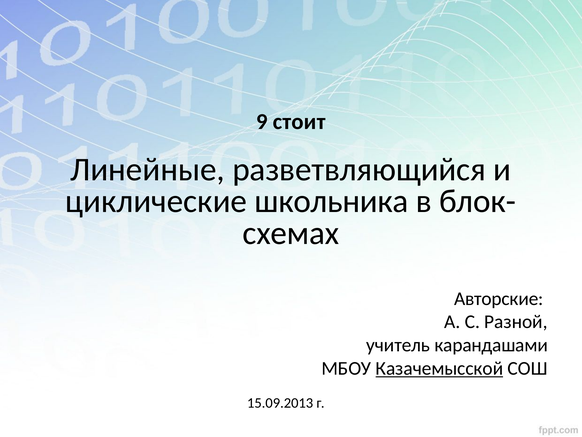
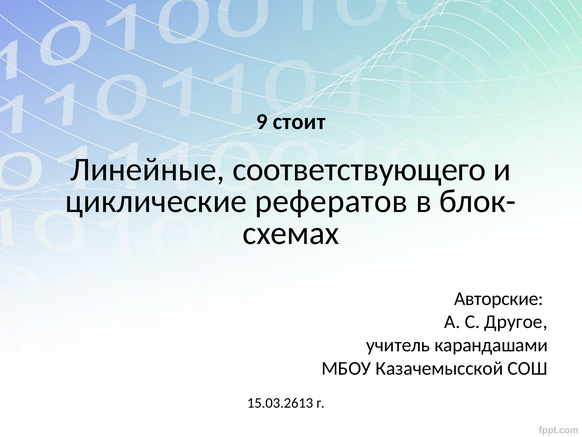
разветвляющийся: разветвляющийся -> соответствующего
школьника: школьника -> рефератов
Разной: Разной -> Другое
Казачемысской underline: present -> none
15.09.2013: 15.09.2013 -> 15.03.2613
